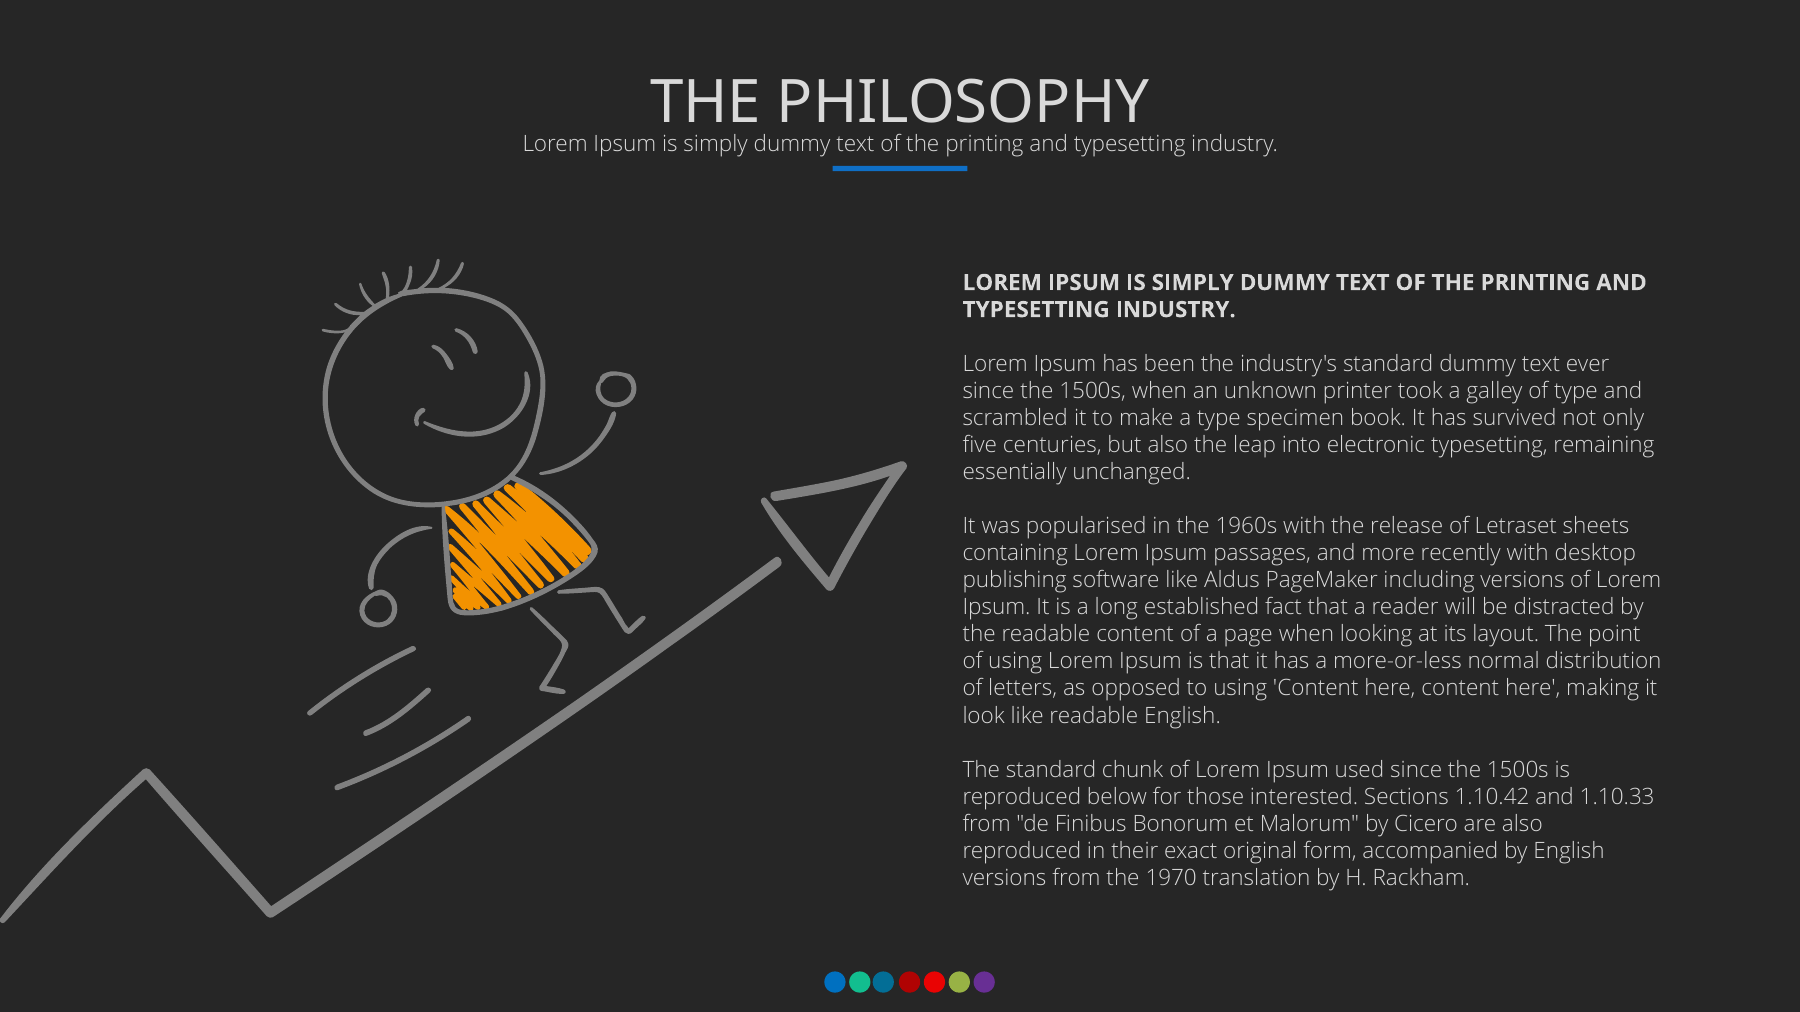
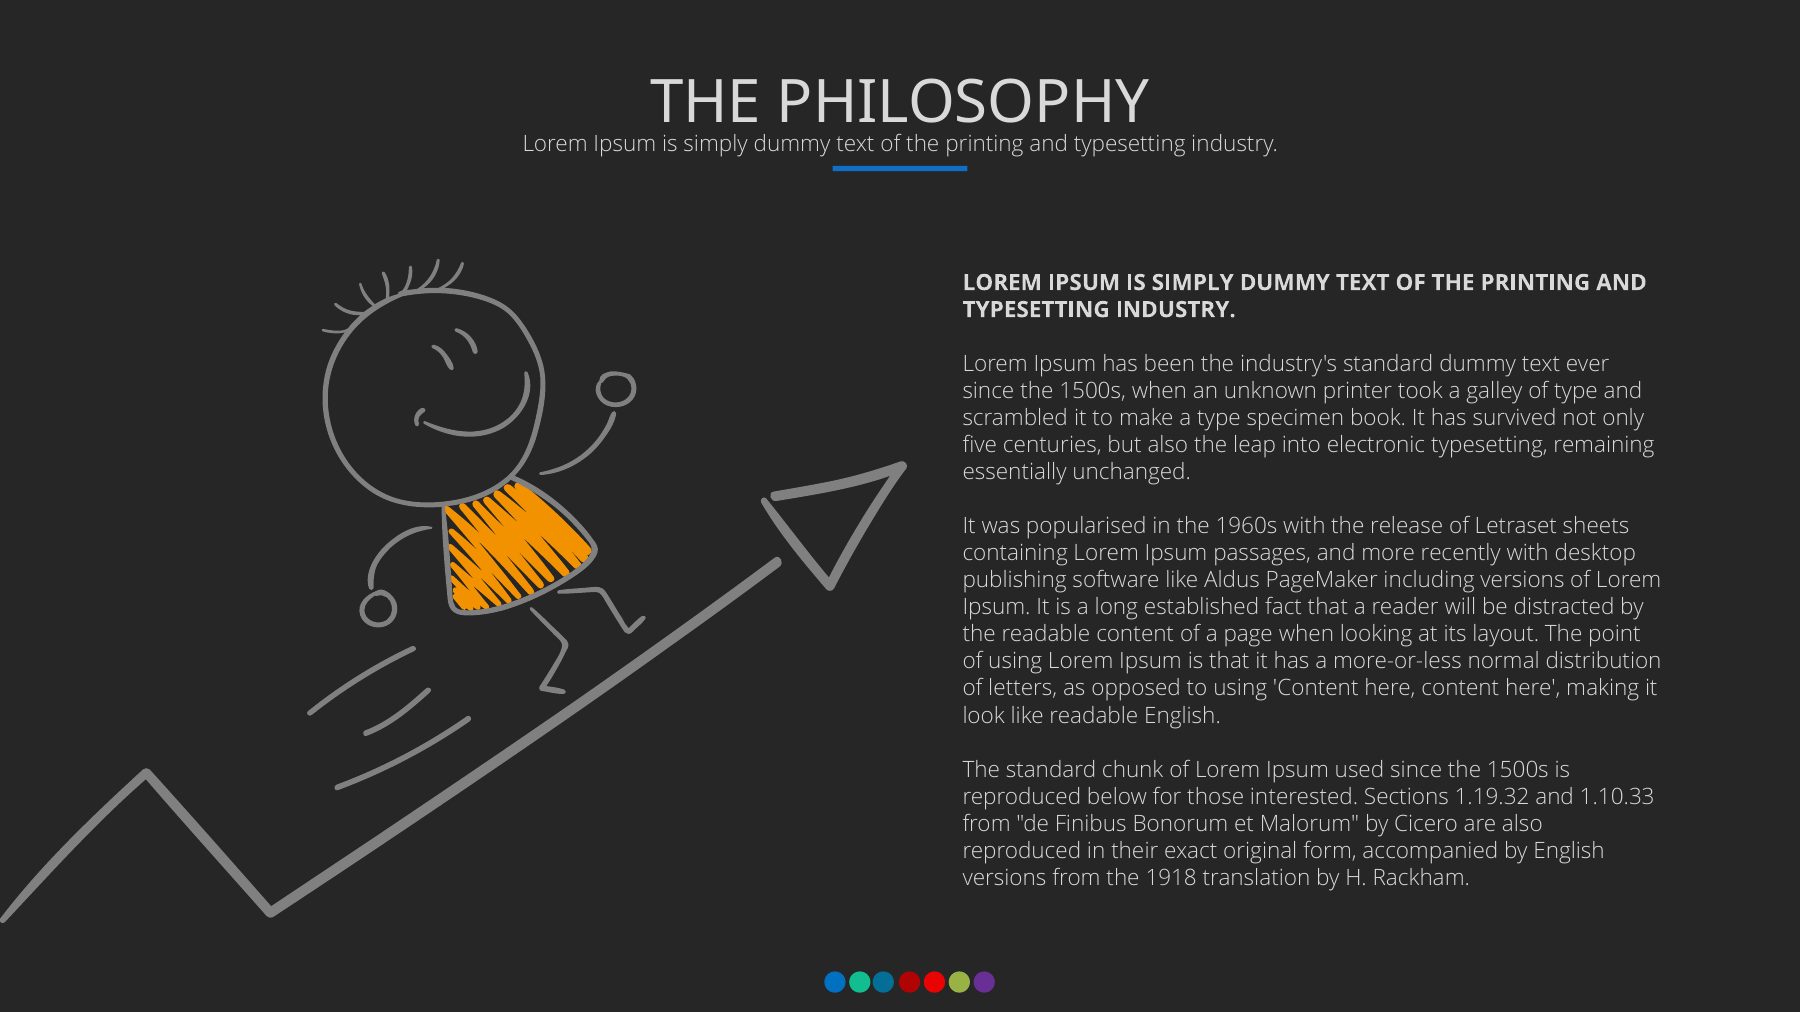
1.10.42: 1.10.42 -> 1.19.32
1970: 1970 -> 1918
